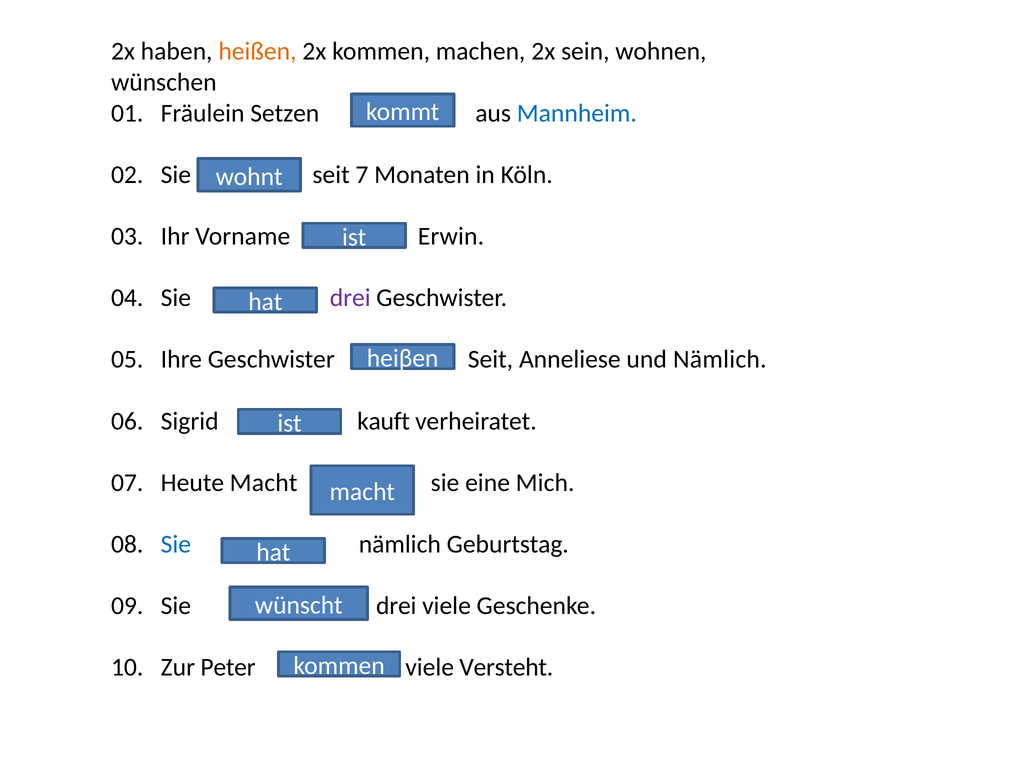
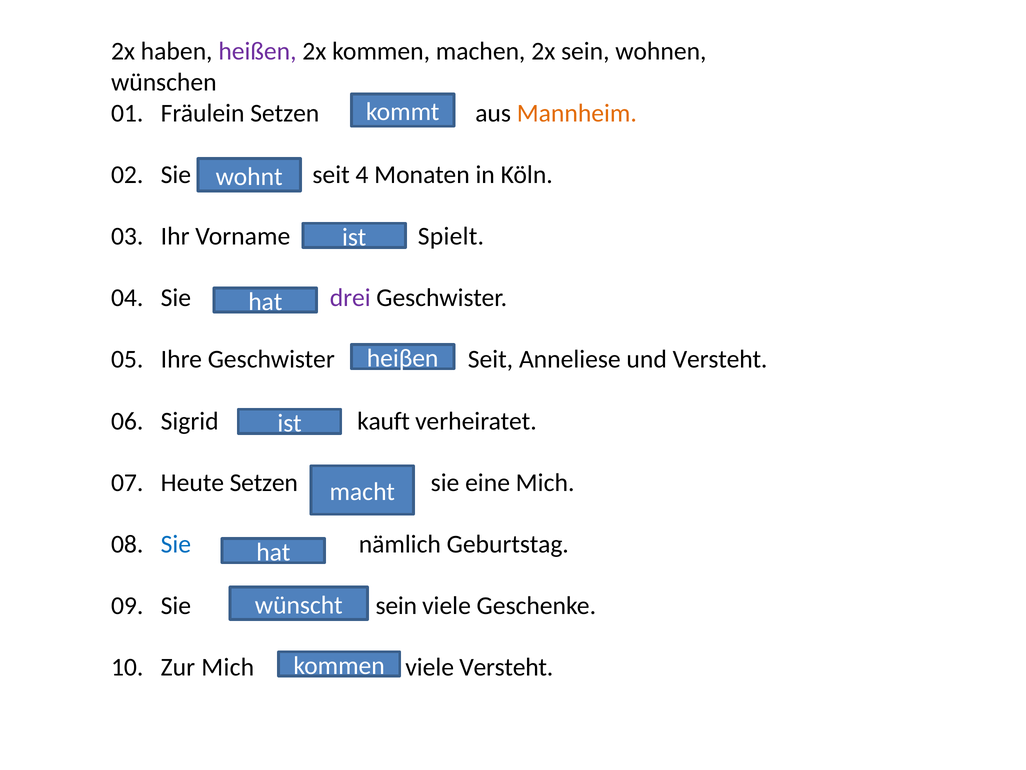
heißen colour: orange -> purple
Mannheim colour: blue -> orange
7: 7 -> 4
Erwin: Erwin -> Spielt
und Nämlich: Nämlich -> Versteht
Heute Macht: Macht -> Setzen
09 Sie drei: drei -> sein
Zur Peter: Peter -> Mich
